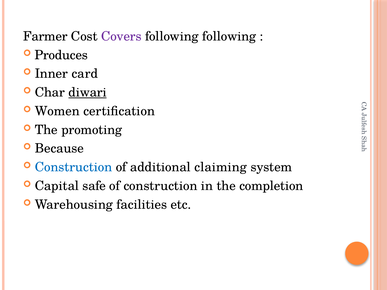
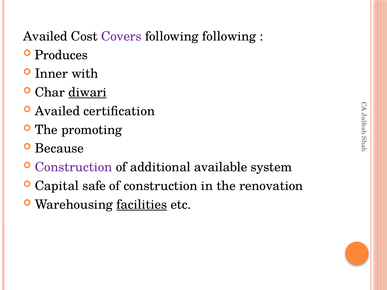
Farmer at (45, 36): Farmer -> Availed
card: card -> with
Women at (57, 111): Women -> Availed
Construction at (73, 167) colour: blue -> purple
claiming: claiming -> available
completion: completion -> renovation
facilities underline: none -> present
